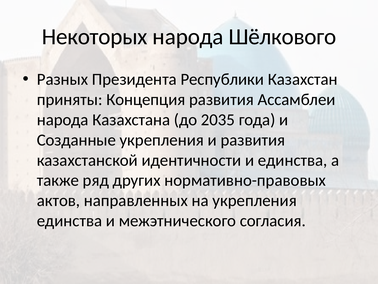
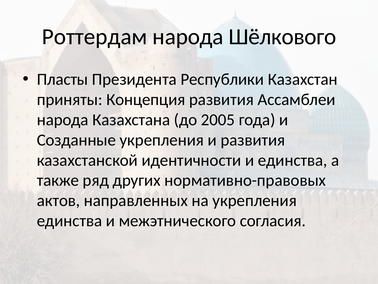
Некоторых: Некоторых -> Роттердам
Разных: Разных -> Пласты
2035: 2035 -> 2005
